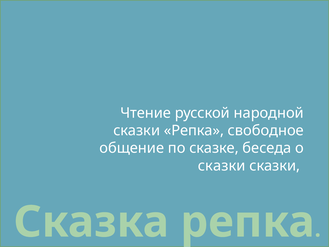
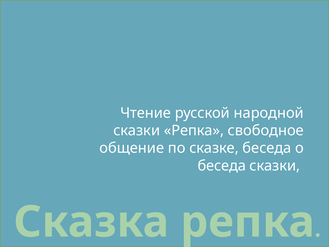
сказки at (222, 166): сказки -> беседа
